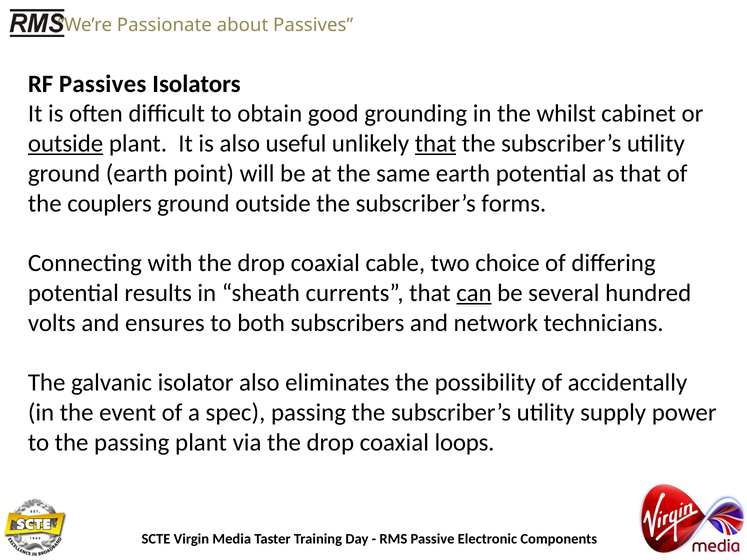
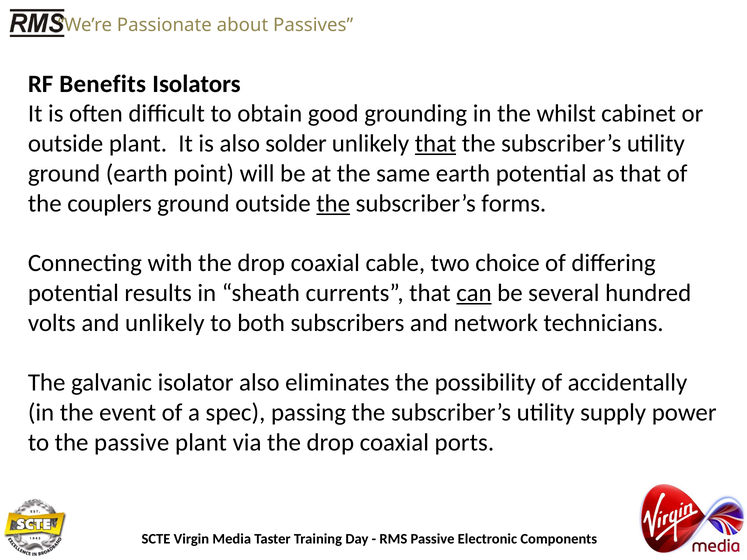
RF Passives: Passives -> Benefits
outside at (66, 144) underline: present -> none
useful: useful -> solder
the at (333, 203) underline: none -> present
and ensures: ensures -> unlikely
the passing: passing -> passive
loops: loops -> ports
